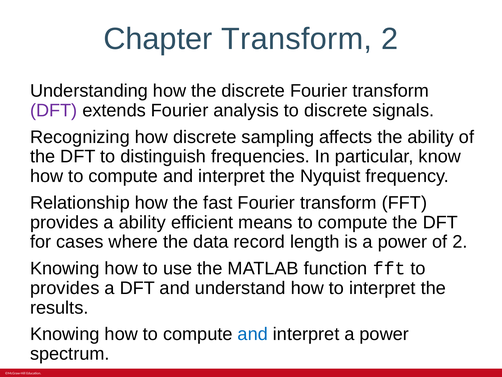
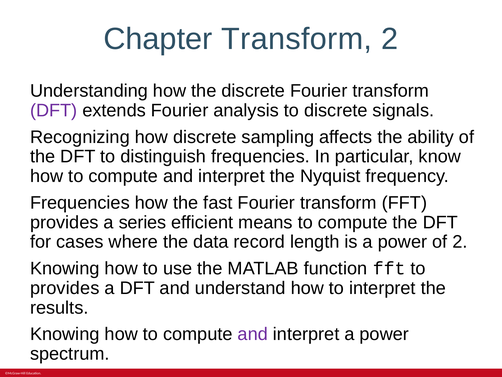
Relationship at (80, 203): Relationship -> Frequencies
a ability: ability -> series
and at (253, 334) colour: blue -> purple
